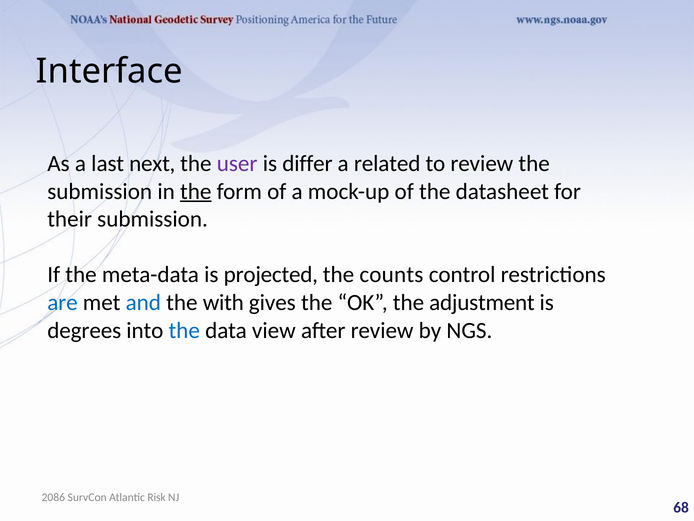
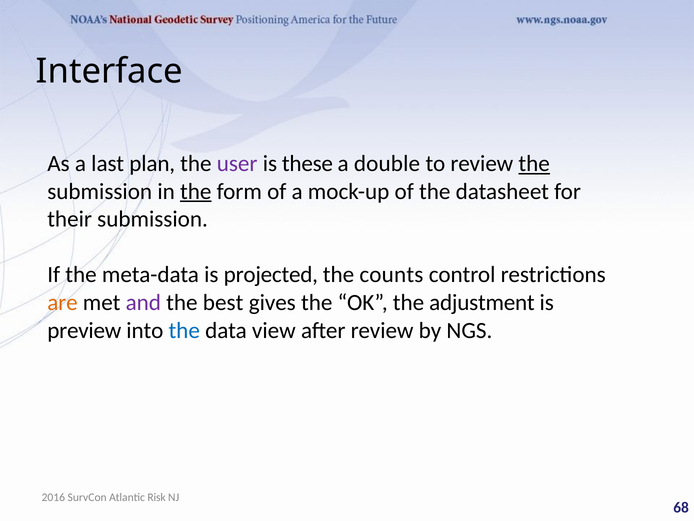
next: next -> plan
differ: differ -> these
related: related -> double
the at (534, 163) underline: none -> present
are colour: blue -> orange
and colour: blue -> purple
with: with -> best
degrees: degrees -> preview
2086: 2086 -> 2016
